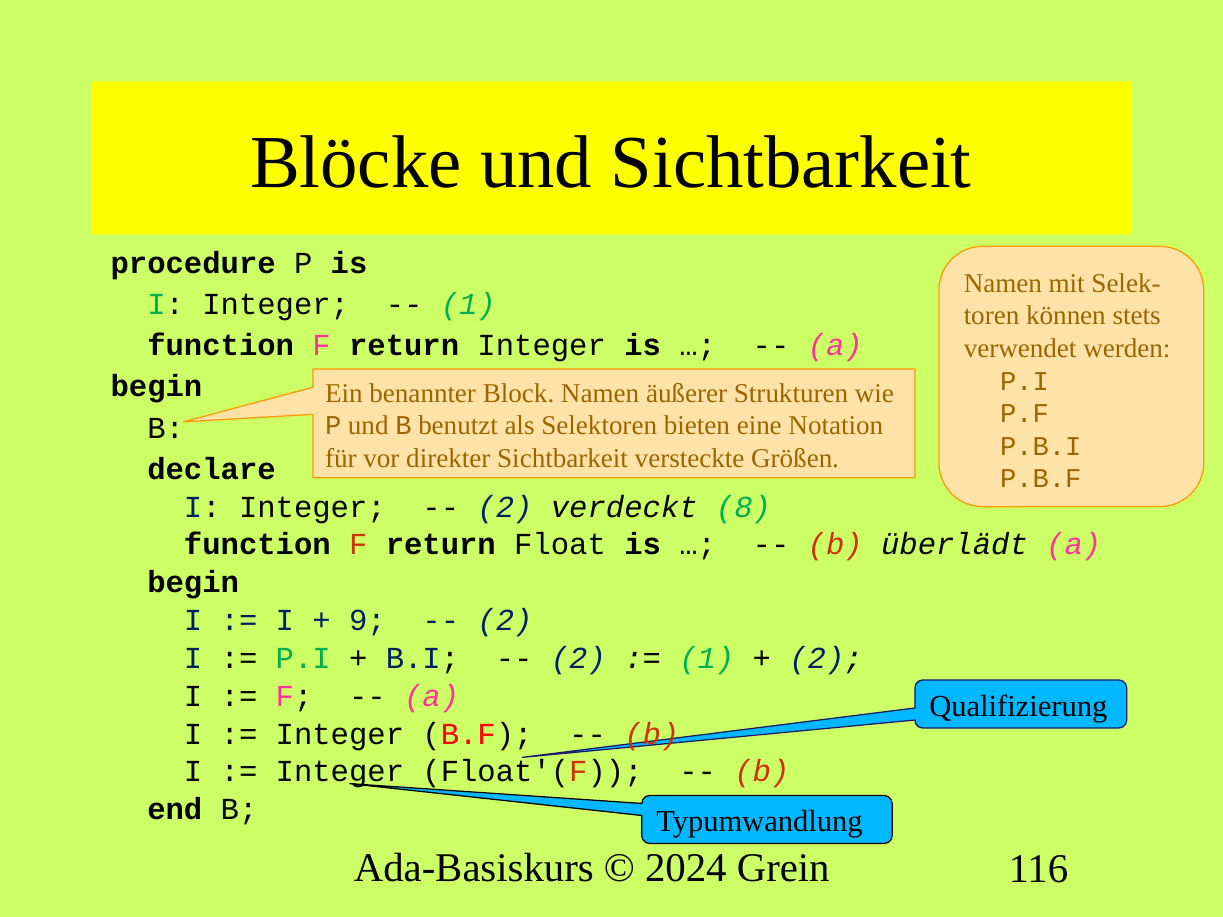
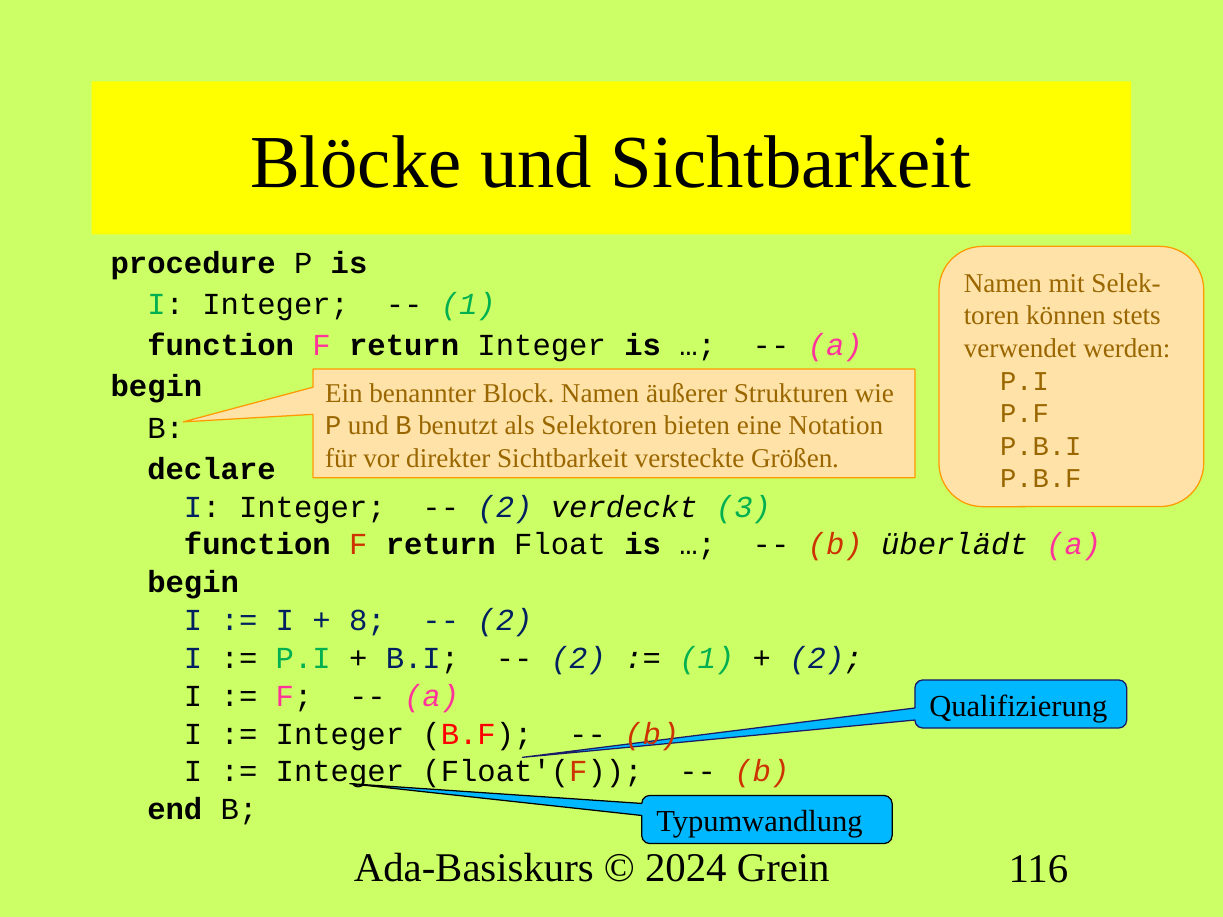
8: 8 -> 3
9: 9 -> 8
